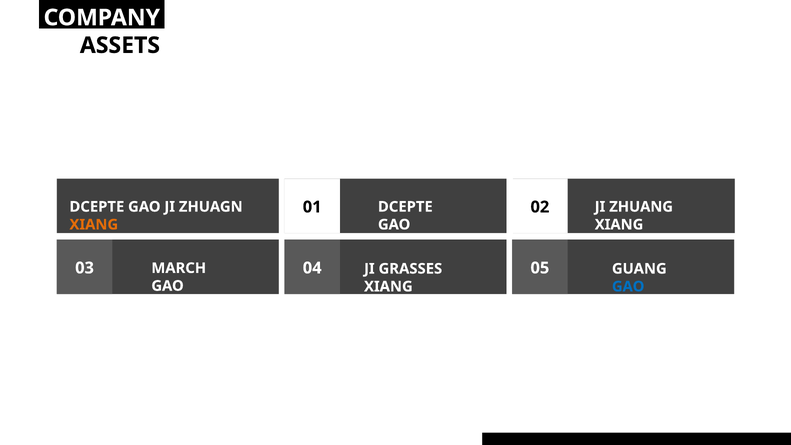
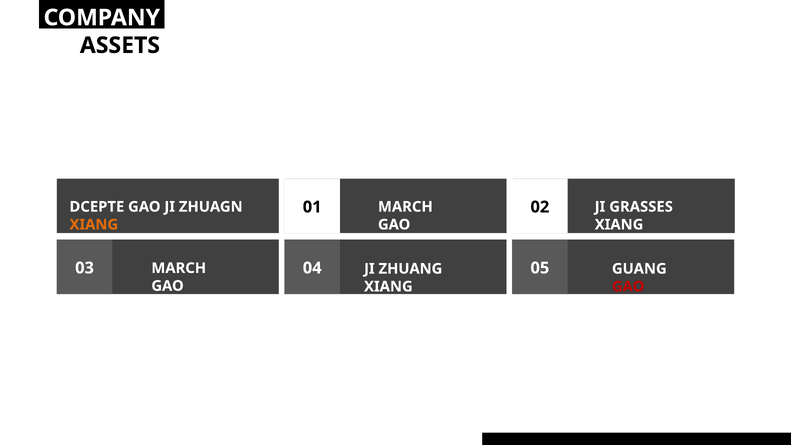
01 DCEPTE: DCEPTE -> MARCH
ZHUANG: ZHUANG -> GRASSES
GRASSES: GRASSES -> ZHUANG
GAO at (628, 286) colour: blue -> red
